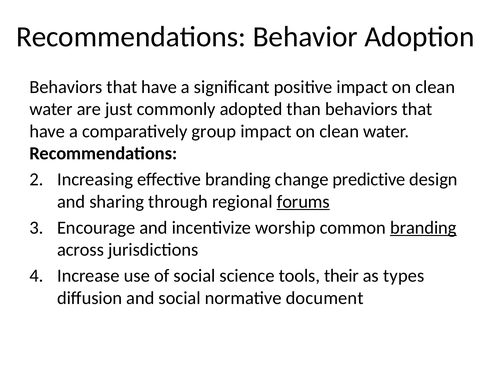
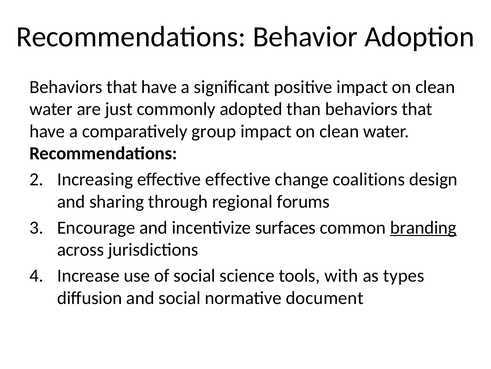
effective branding: branding -> effective
predictive: predictive -> coalitions
forums underline: present -> none
worship: worship -> surfaces
their: their -> with
